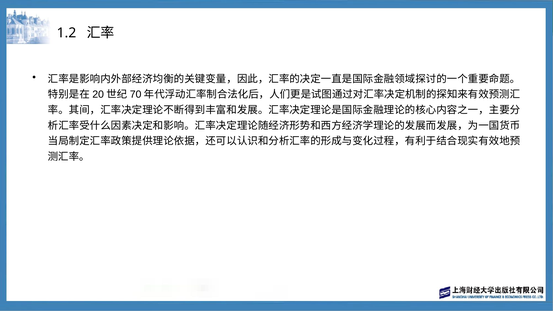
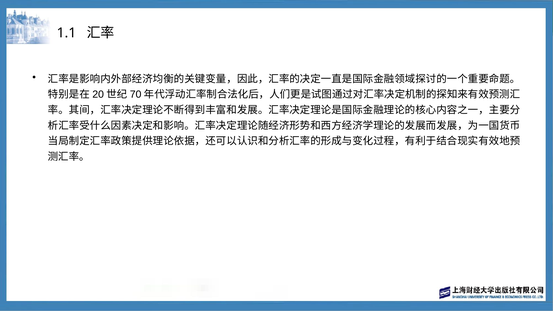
1.2: 1.2 -> 1.1
